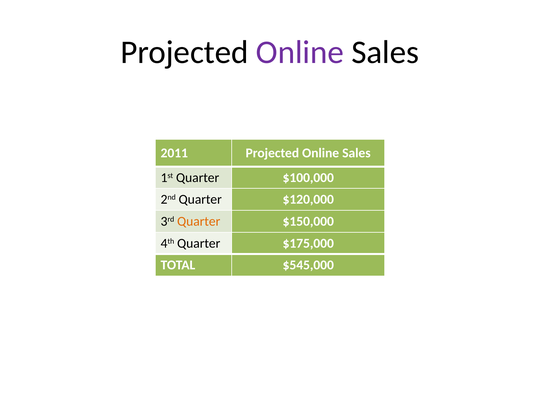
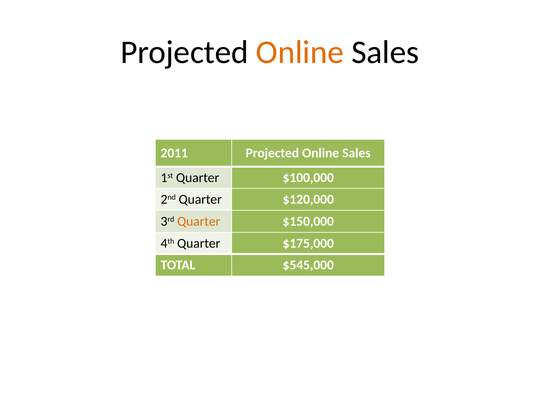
Online at (300, 52) colour: purple -> orange
